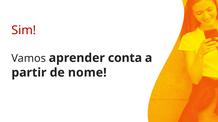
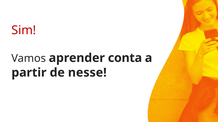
nome: nome -> nesse
